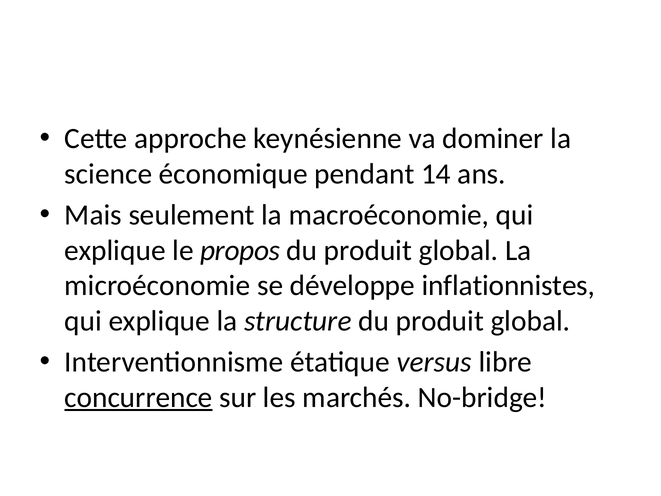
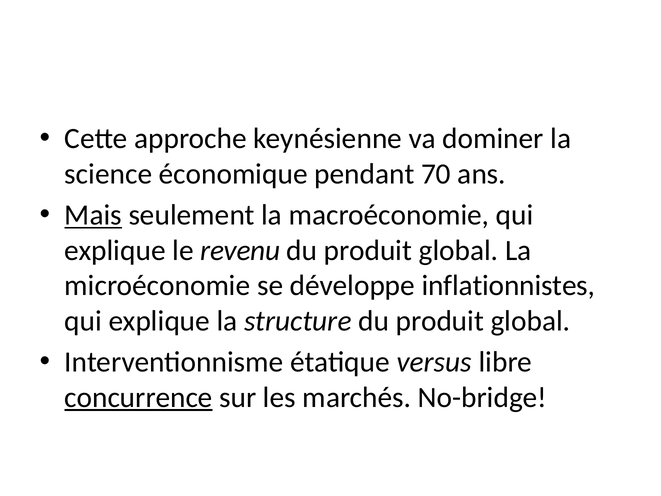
14: 14 -> 70
Mais underline: none -> present
propos: propos -> revenu
